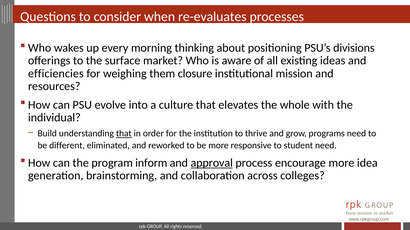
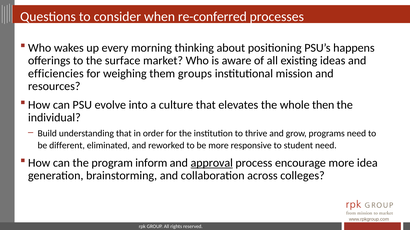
re-evaluates: re-evaluates -> re-conferred
divisions: divisions -> happens
closure: closure -> groups
with: with -> then
that at (124, 134) underline: present -> none
